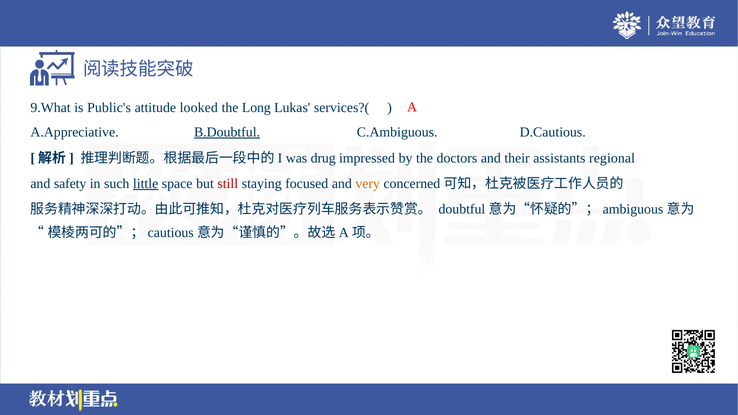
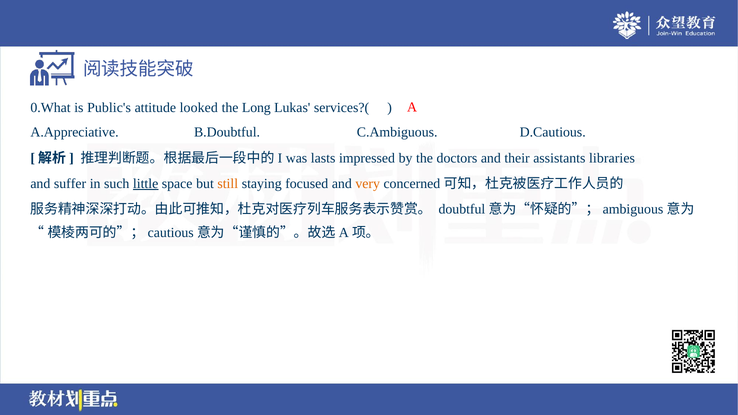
9.What: 9.What -> 0.What
B.Doubtful underline: present -> none
drug: drug -> lasts
regional: regional -> libraries
safety: safety -> suffer
still colour: red -> orange
